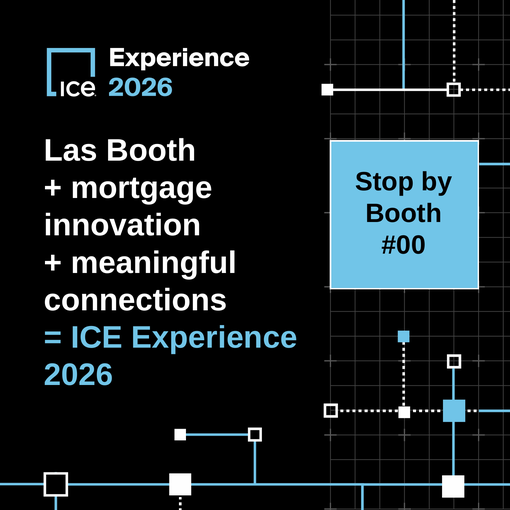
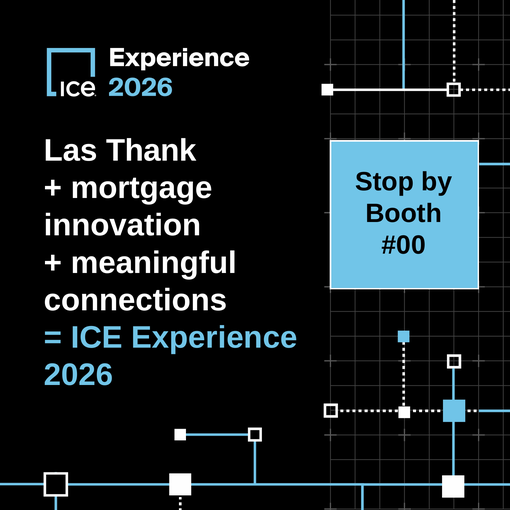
Las Booth: Booth -> Thank
